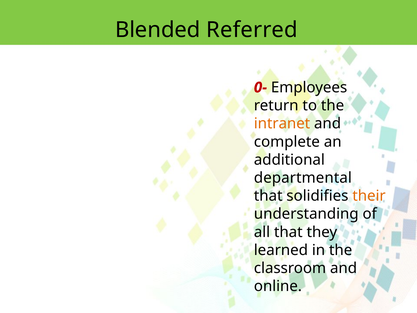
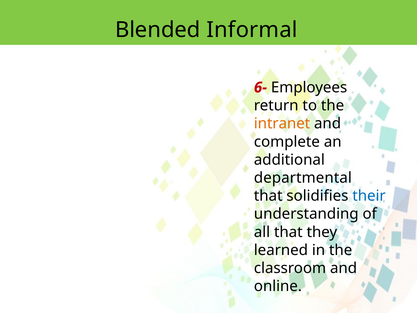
Referred: Referred -> Informal
0-: 0- -> 6-
their colour: orange -> blue
